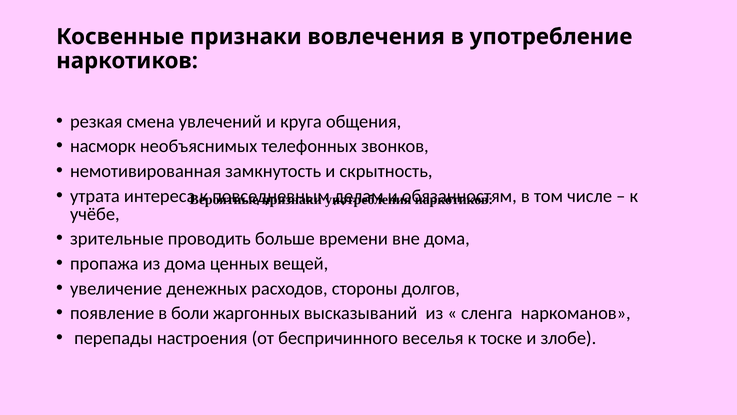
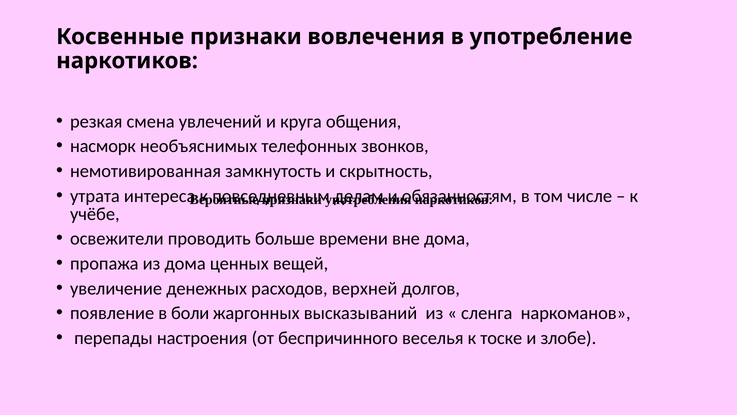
зрительные: зрительные -> освежители
стороны: стороны -> верхней
